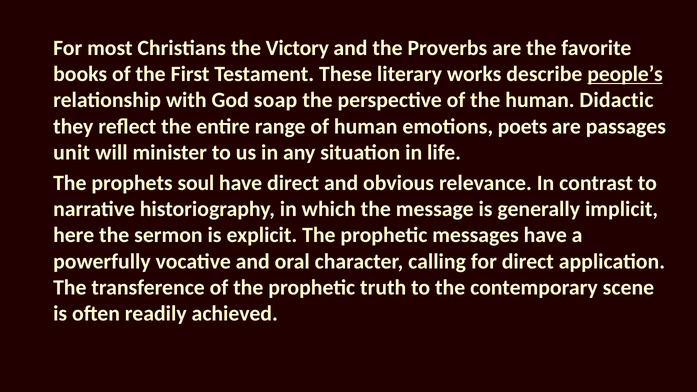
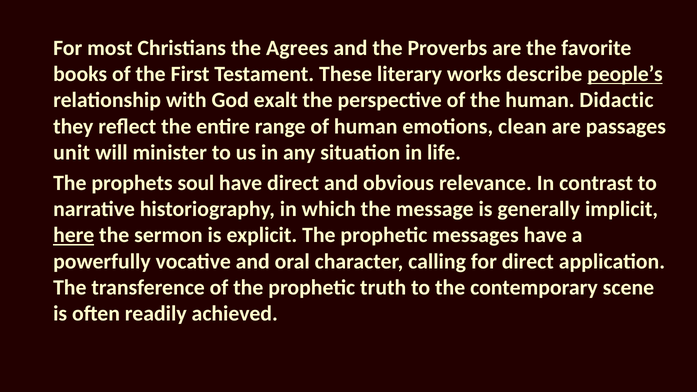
Victory: Victory -> Agrees
soap: soap -> exalt
poets: poets -> clean
here underline: none -> present
